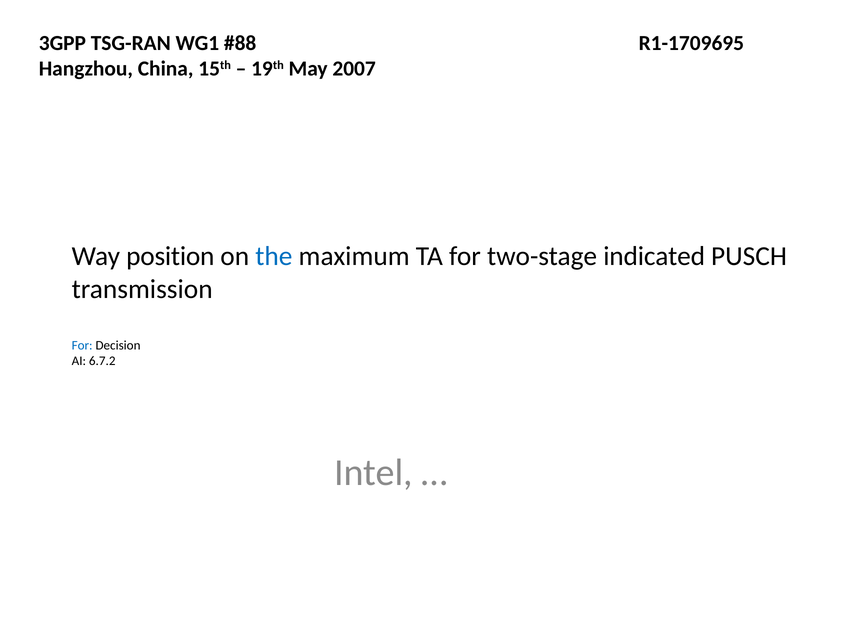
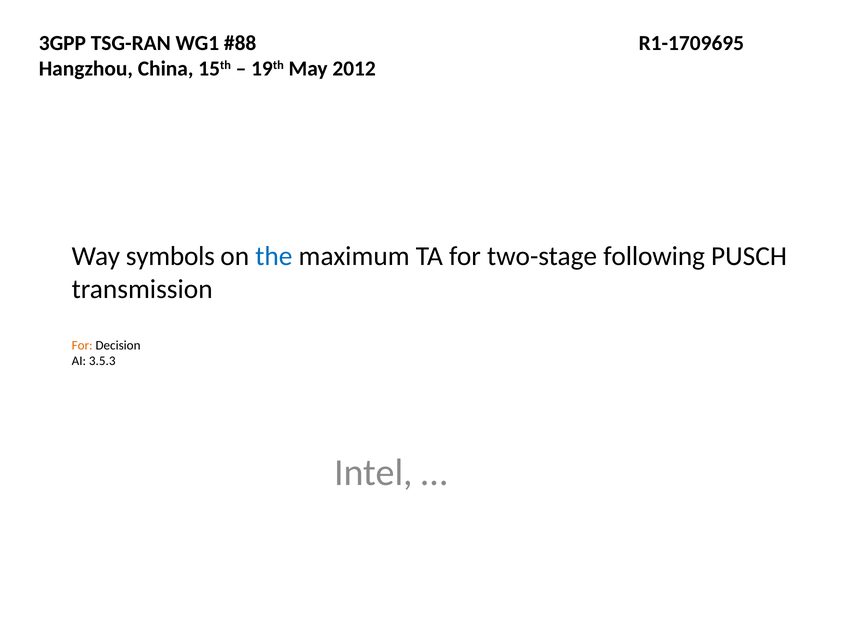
2007: 2007 -> 2012
position: position -> symbols
indicated: indicated -> following
For at (82, 345) colour: blue -> orange
6.7.2: 6.7.2 -> 3.5.3
